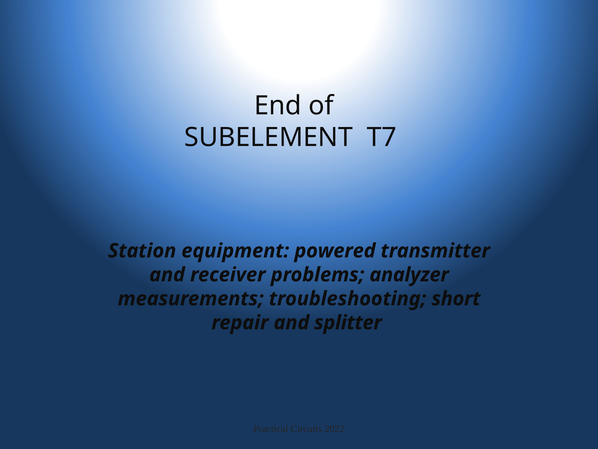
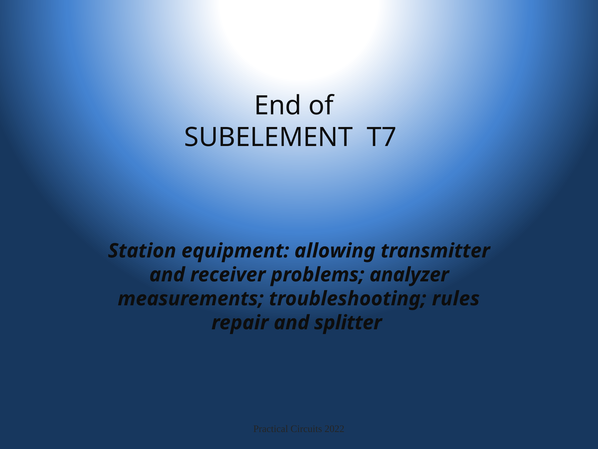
powered: powered -> allowing
short: short -> rules
